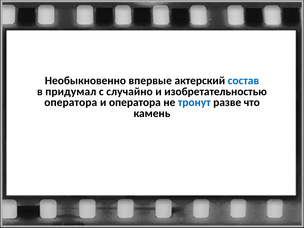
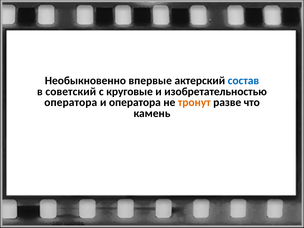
придумал: придумал -> советский
случайно: случайно -> круговые
тронут colour: blue -> orange
